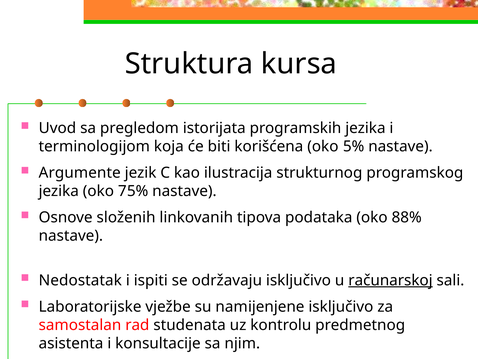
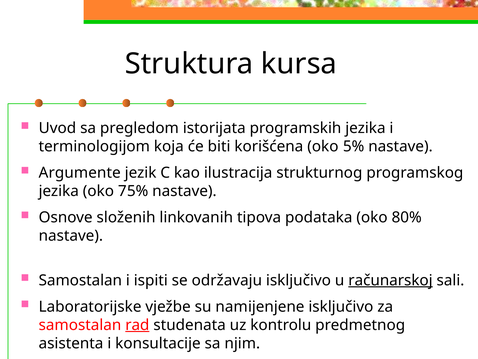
88%: 88% -> 80%
Nedostatak at (80, 280): Nedostatak -> Samostalan
rad underline: none -> present
